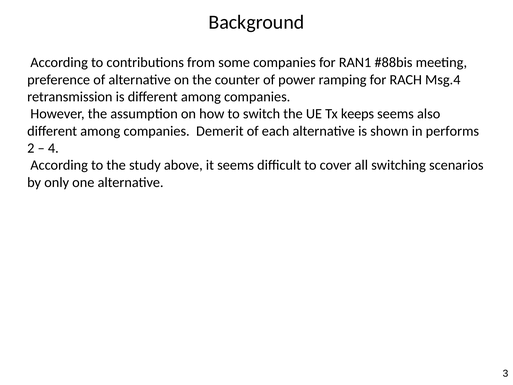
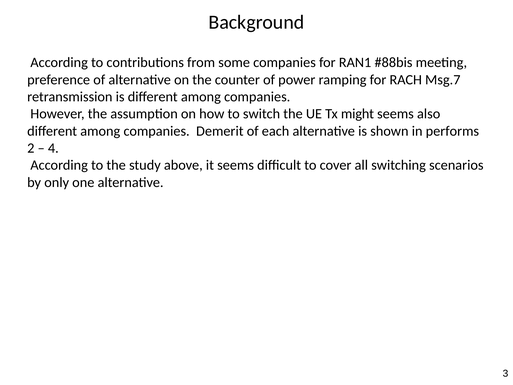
Msg.4: Msg.4 -> Msg.7
keeps: keeps -> might
